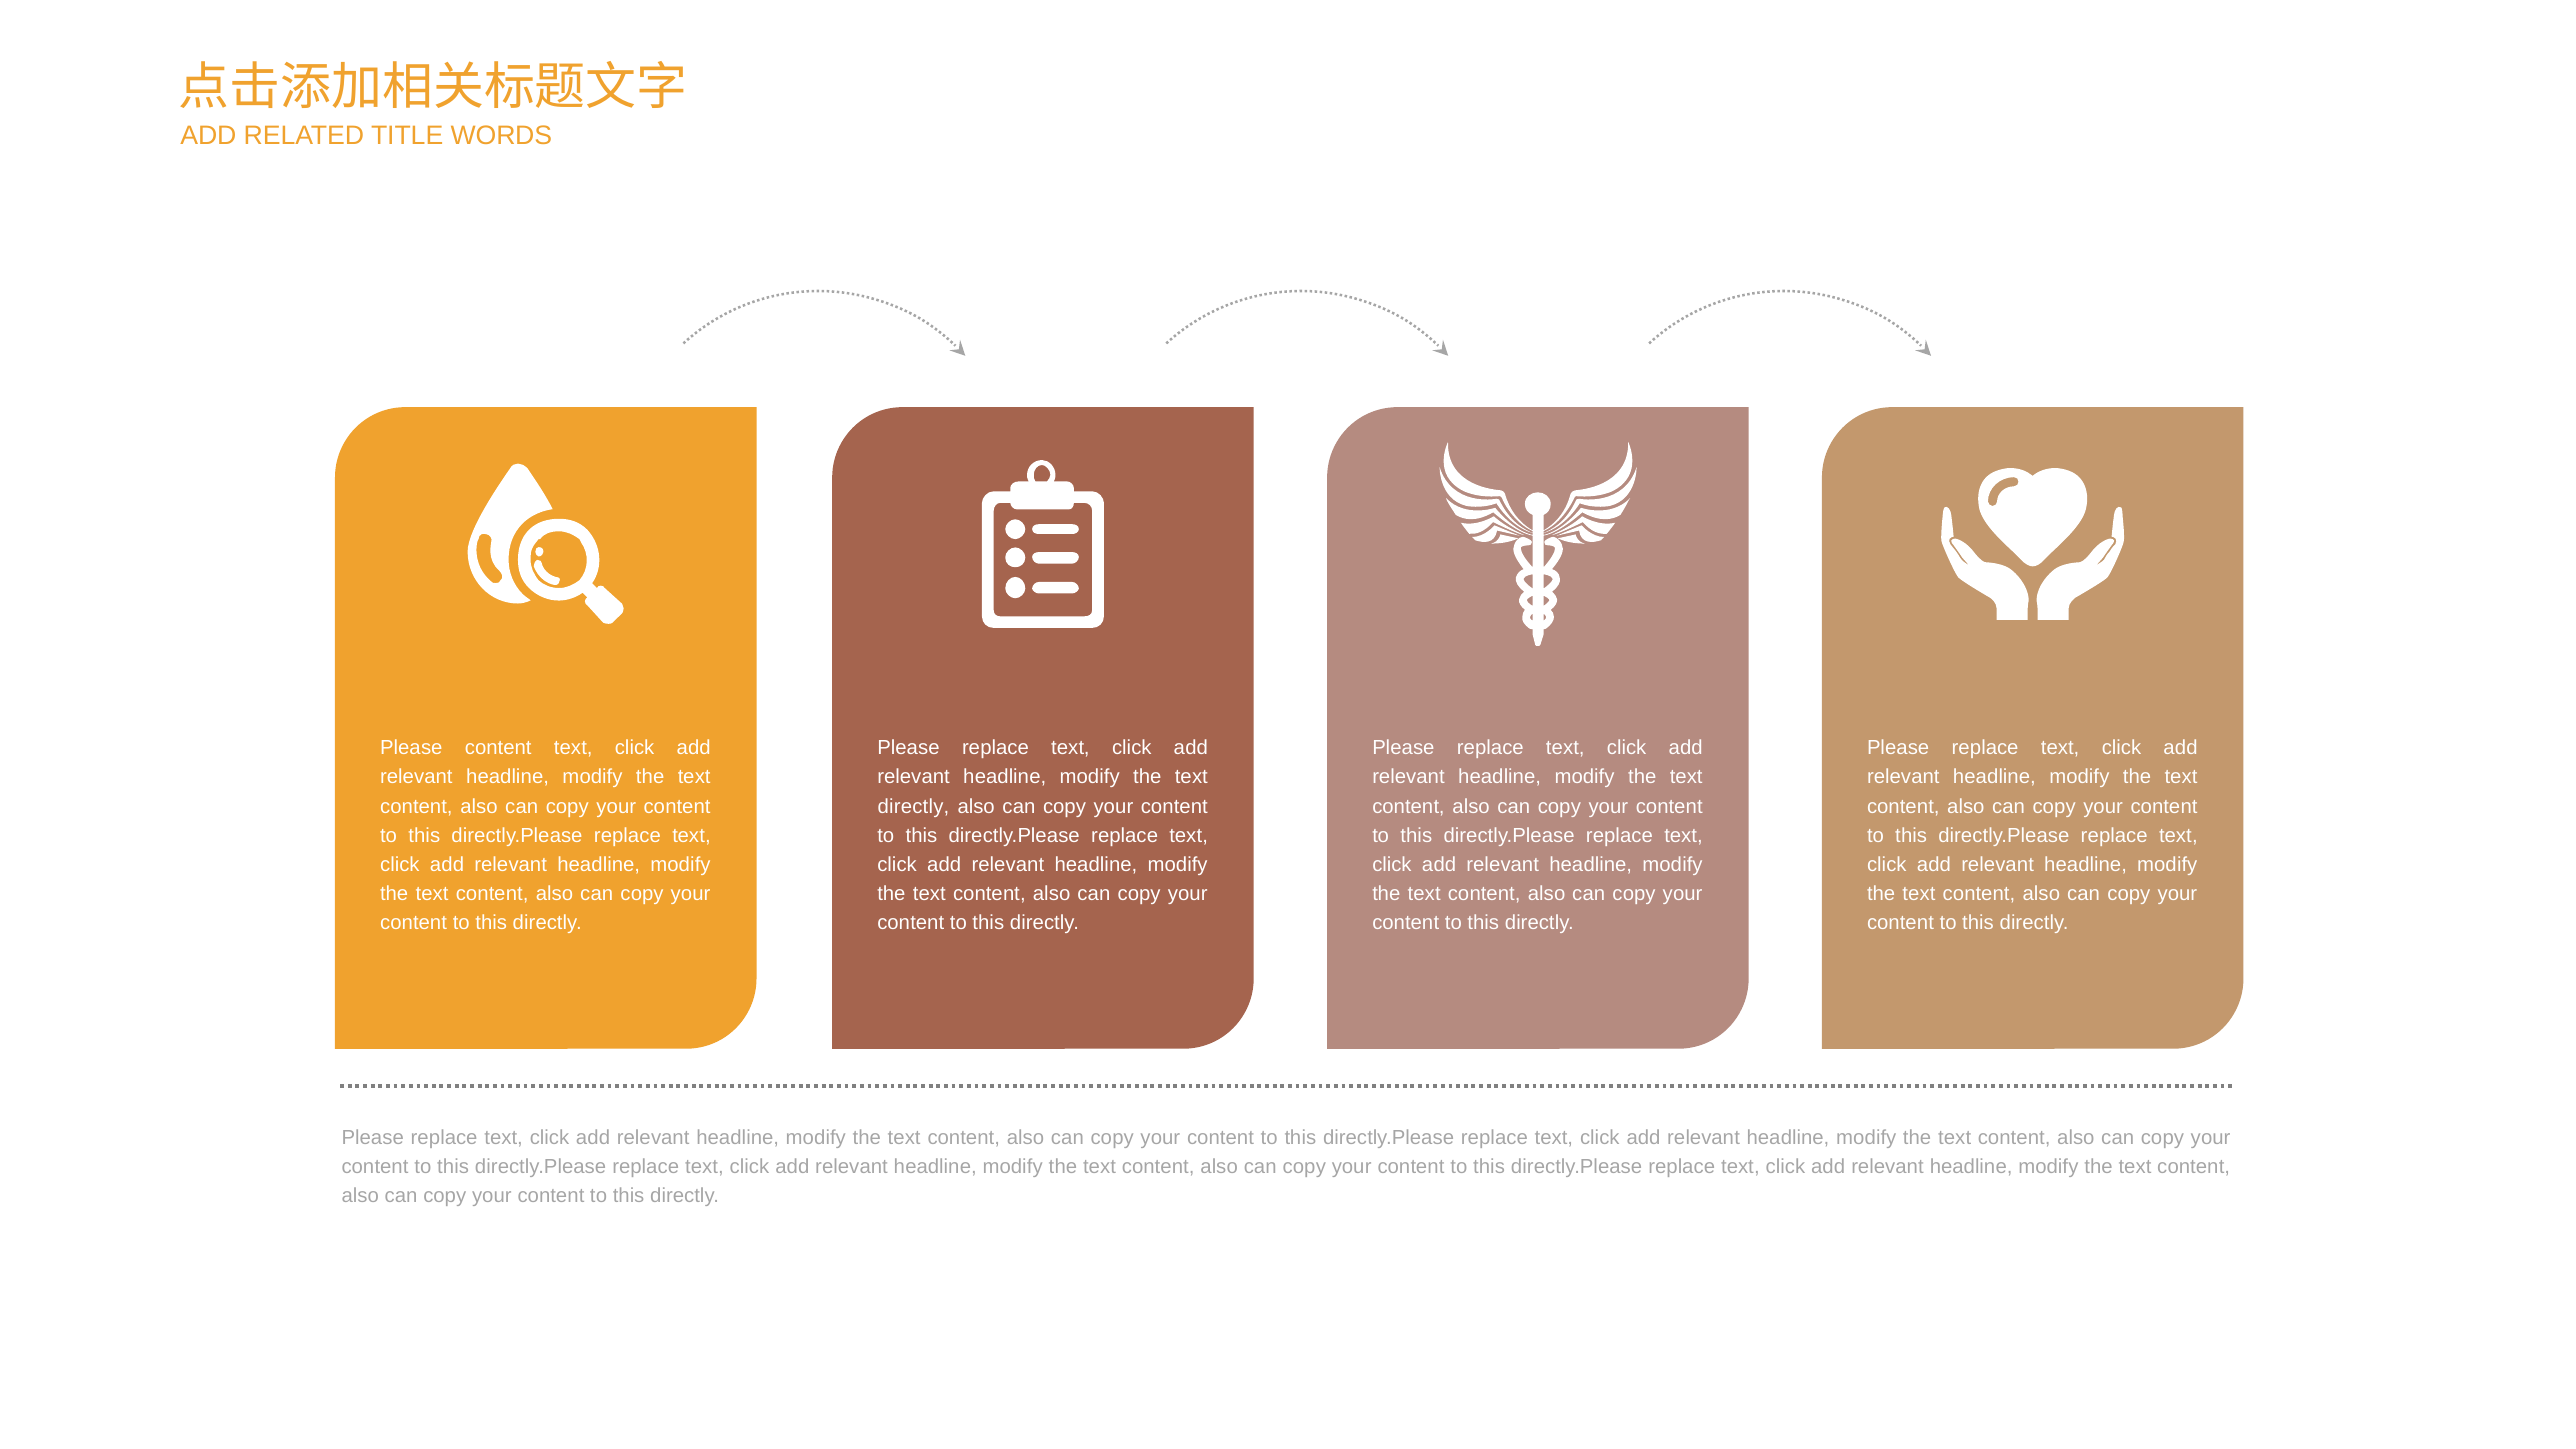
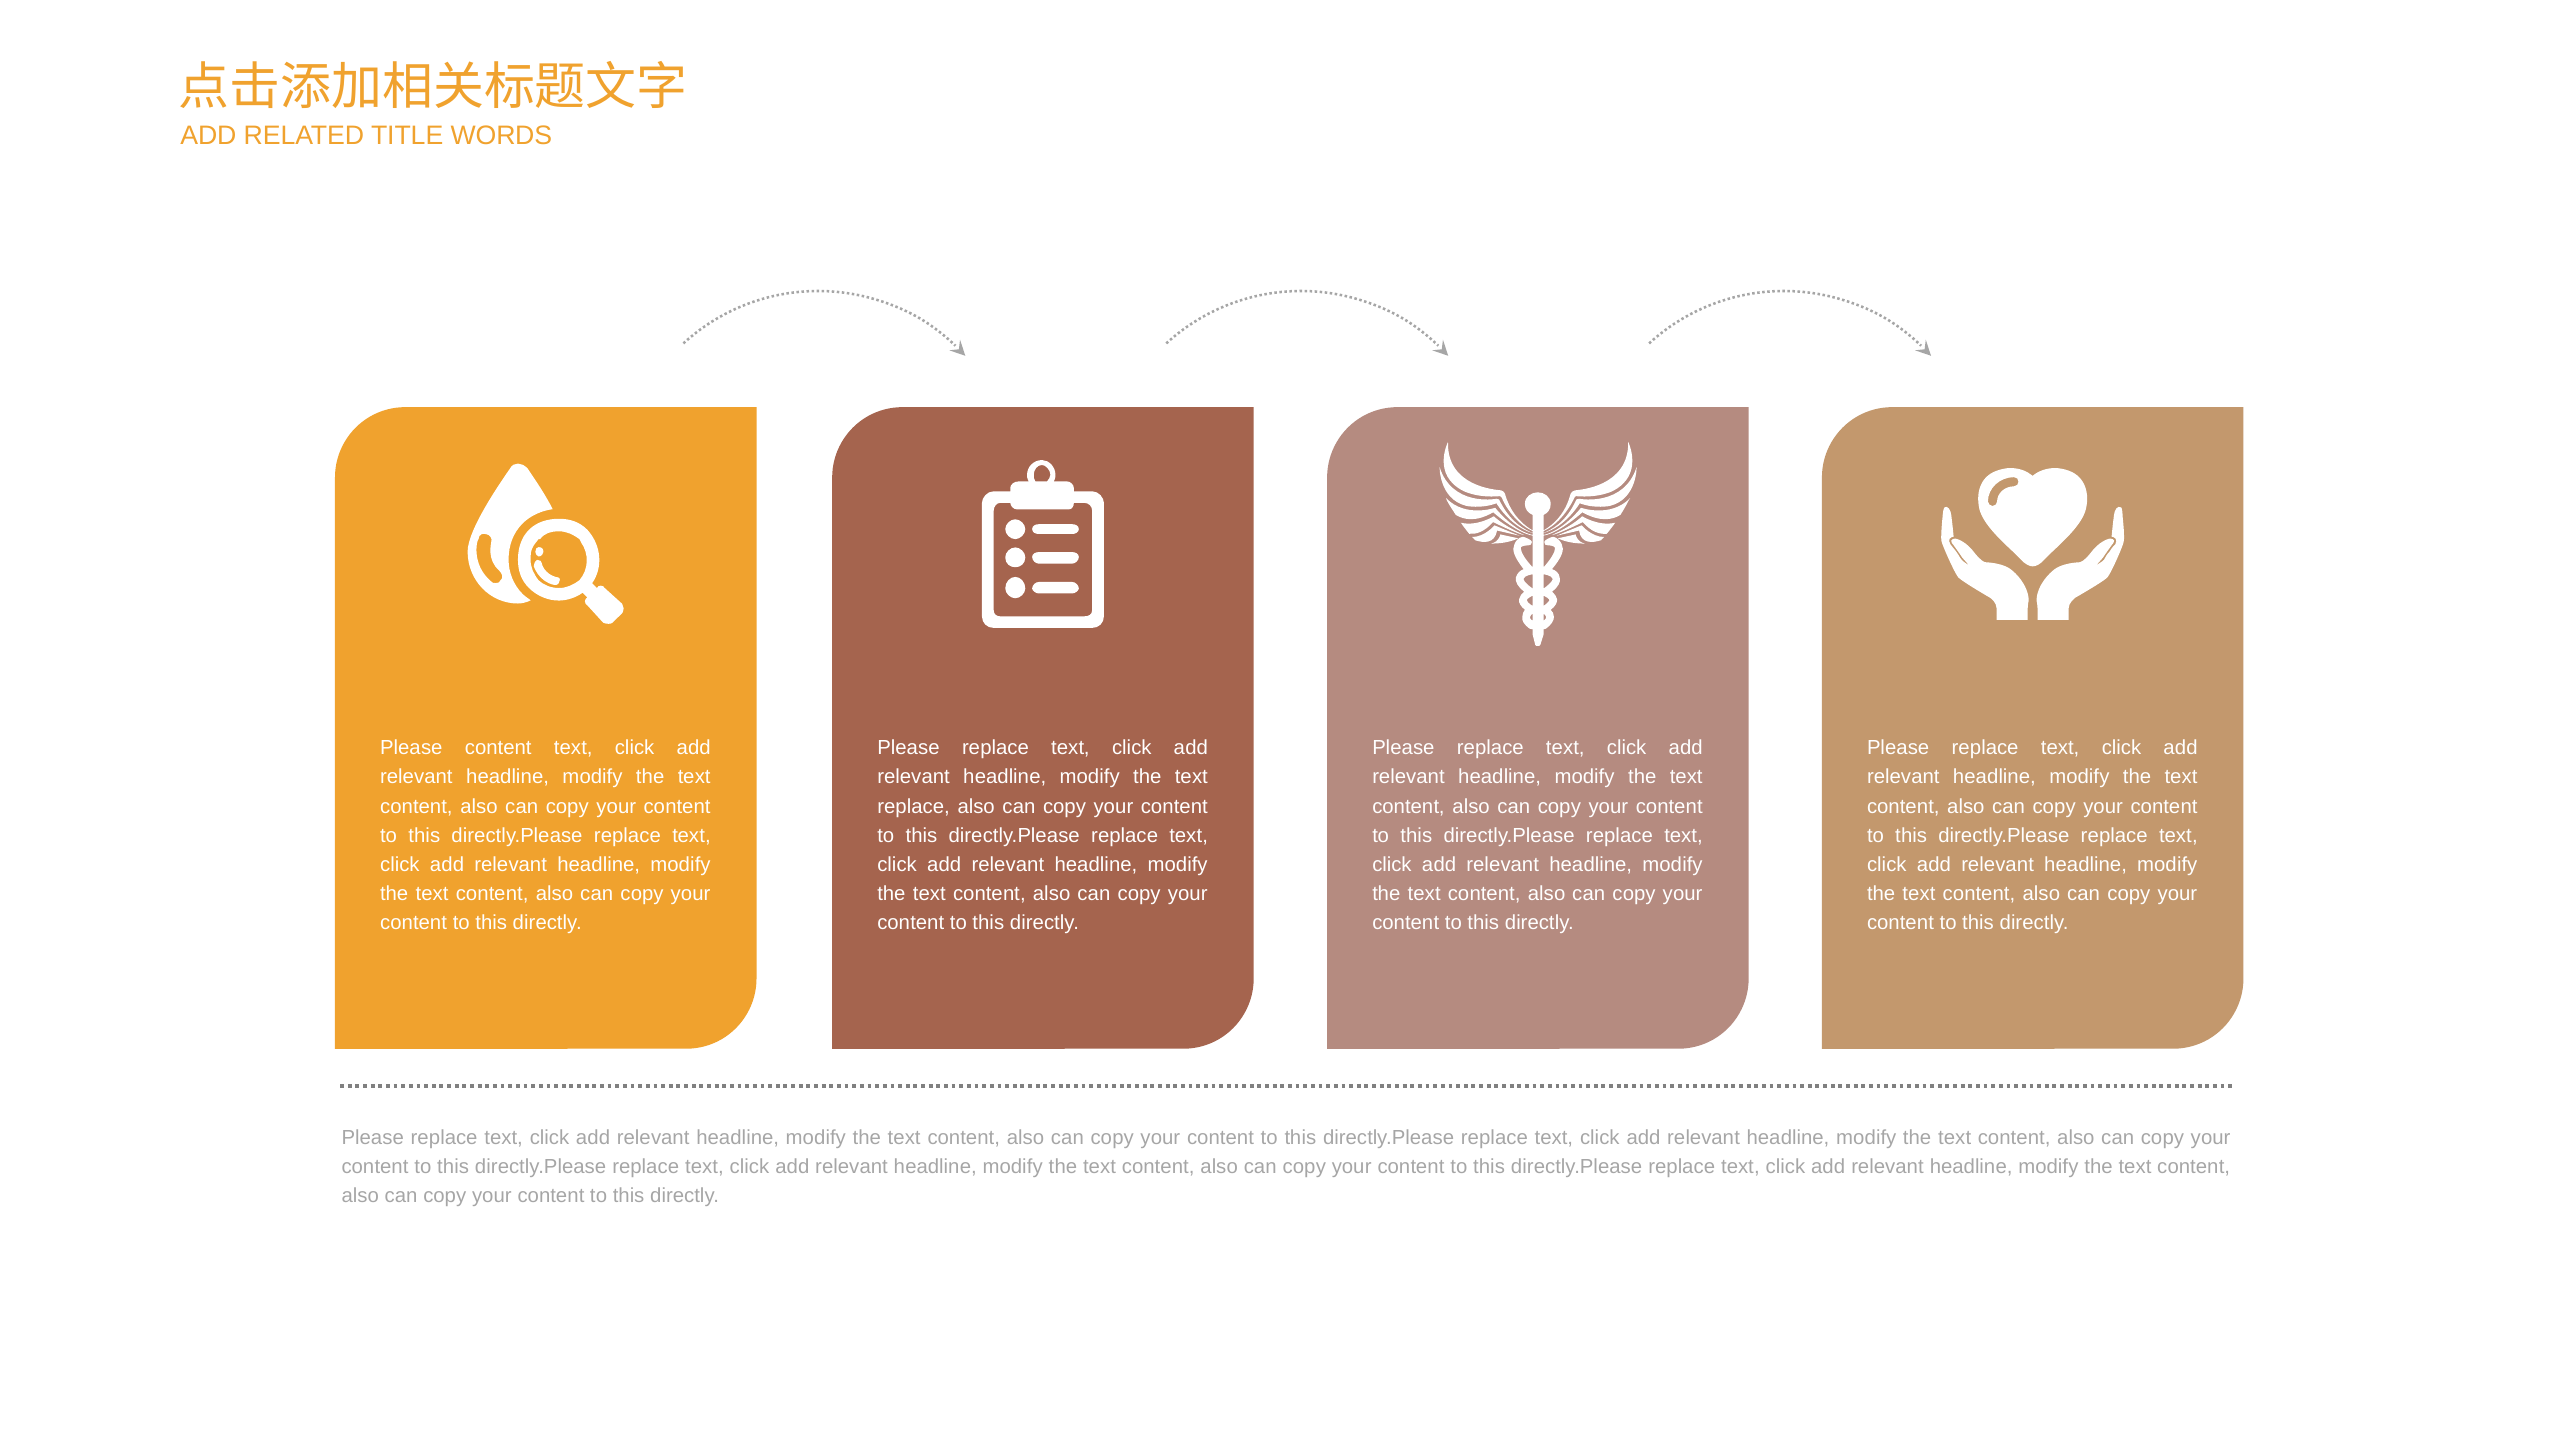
directly at (913, 806): directly -> replace
